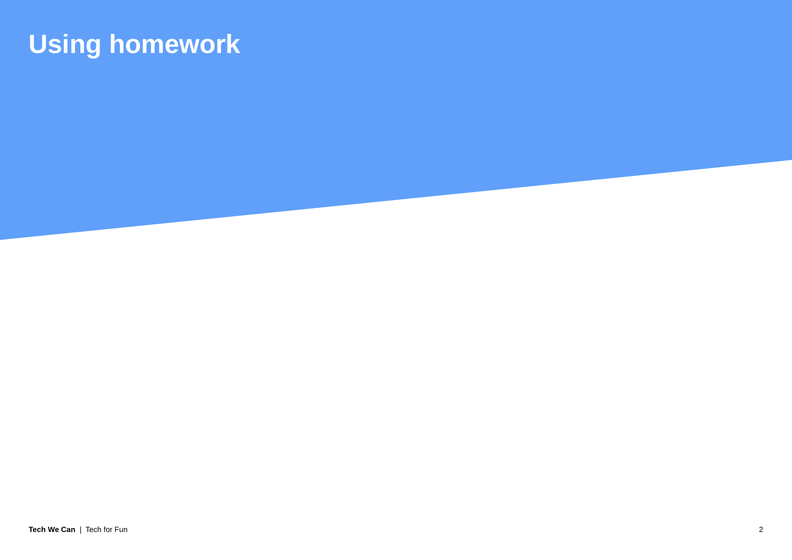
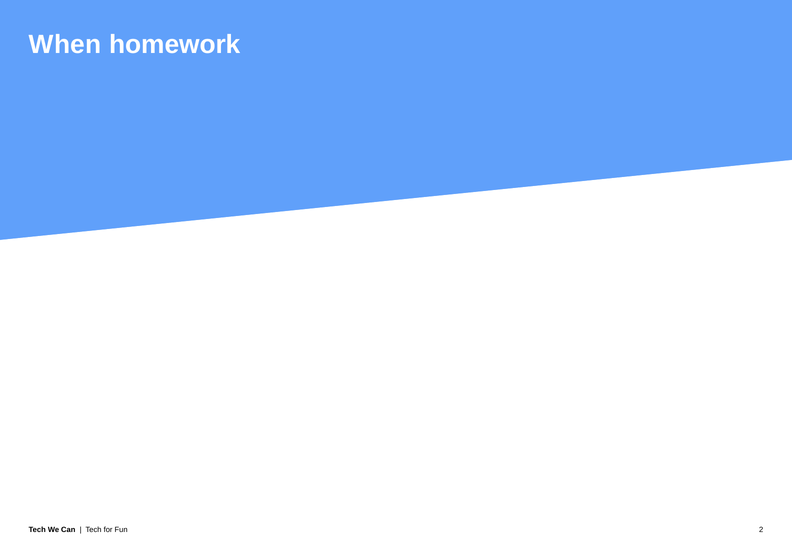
Using: Using -> When
